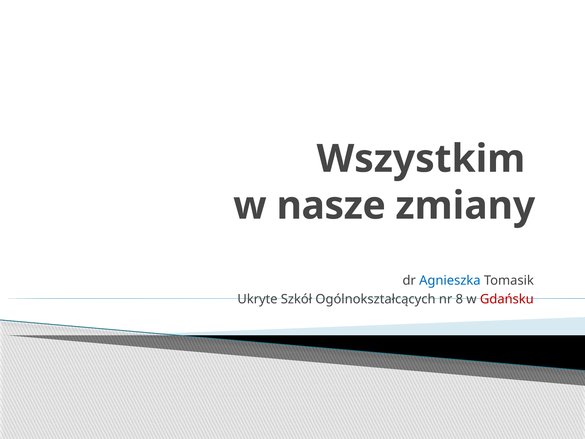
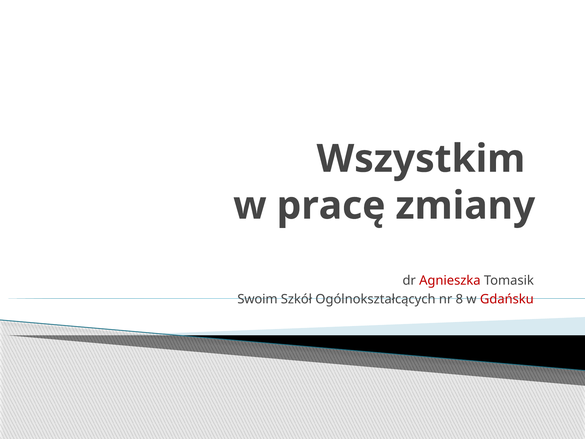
nasze: nasze -> pracę
Agnieszka colour: blue -> red
Ukryte: Ukryte -> Swoim
